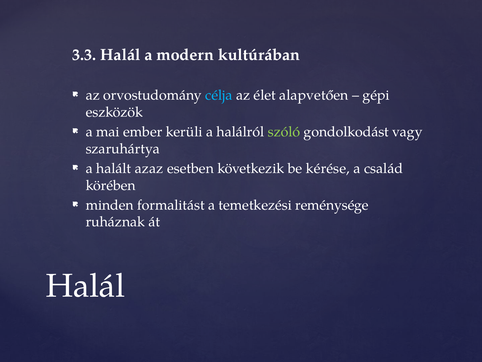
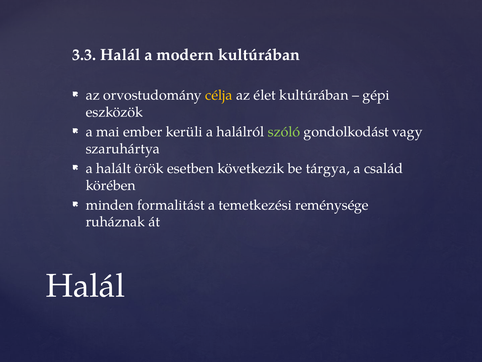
célja colour: light blue -> yellow
élet alapvetően: alapvetően -> kultúrában
azaz: azaz -> örök
kérése: kérése -> tárgya
